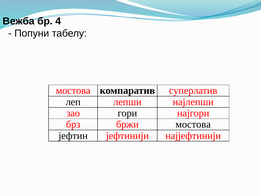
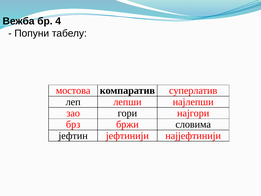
бржи мостова: мостова -> словима
